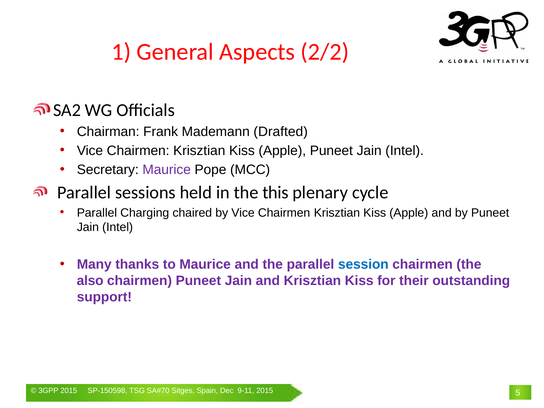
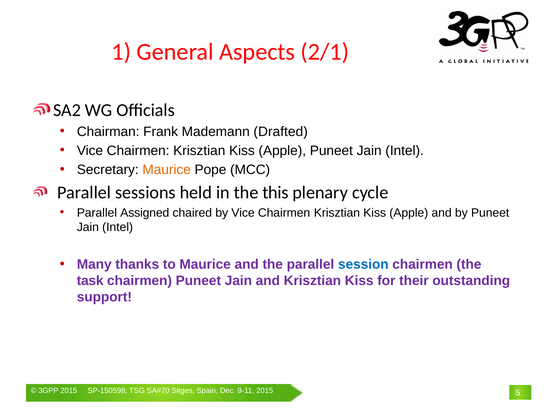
2/2: 2/2 -> 2/1
Maurice at (167, 170) colour: purple -> orange
Charging: Charging -> Assigned
also: also -> task
